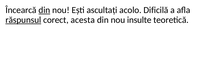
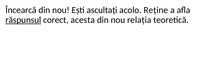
din at (44, 10) underline: present -> none
Dificilă: Dificilă -> Reține
insulte: insulte -> relația
